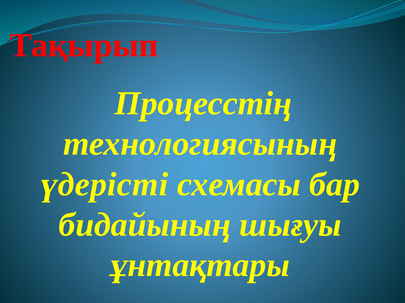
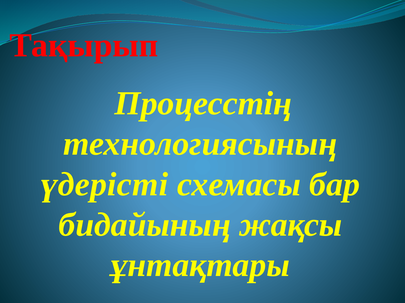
шығуы: шығуы -> жақсы
